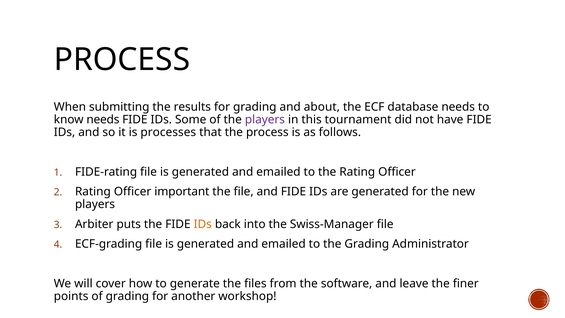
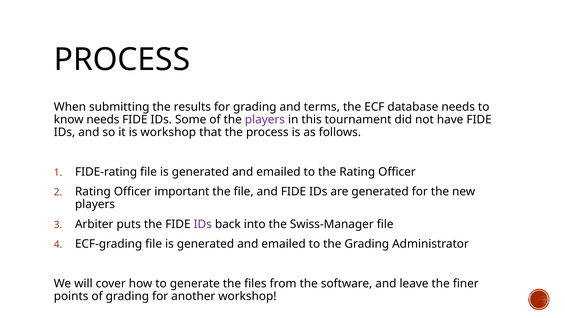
about: about -> terms
is processes: processes -> workshop
IDs at (203, 224) colour: orange -> purple
